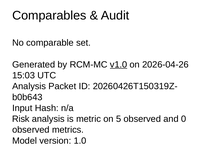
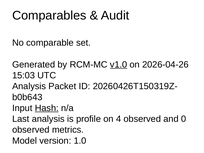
Hash underline: none -> present
Risk: Risk -> Last
metric: metric -> profile
5: 5 -> 4
